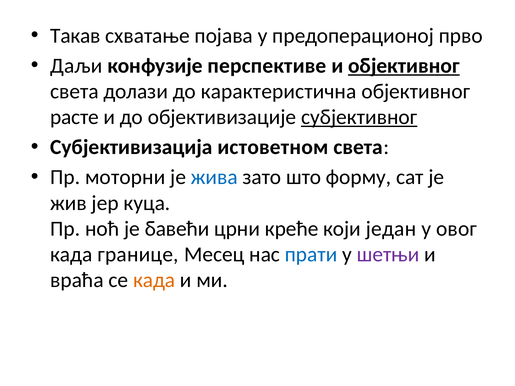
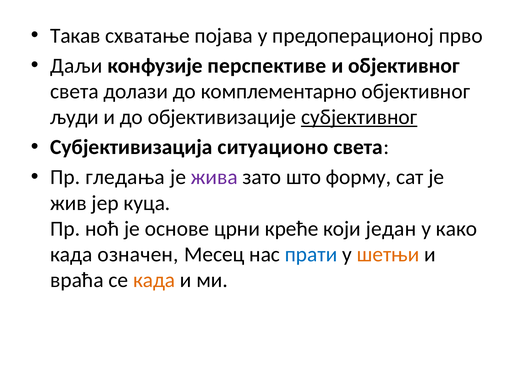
објективног at (404, 66) underline: present -> none
карактеристична: карактеристична -> комплементарно
расте: расте -> људи
истоветном: истоветном -> ситуационо
моторни: моторни -> гледања
жива colour: blue -> purple
бавећи: бавећи -> основе
овог: овог -> како
границе: границе -> означен
шетњи colour: purple -> orange
